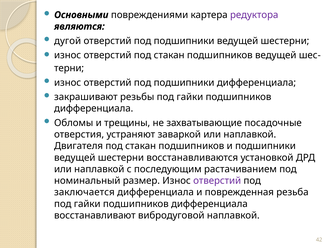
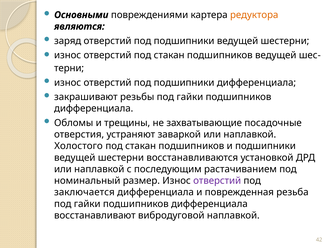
редуктора colour: purple -> orange
дугой: дугой -> заряд
Двигателя: Двигателя -> Холостого
